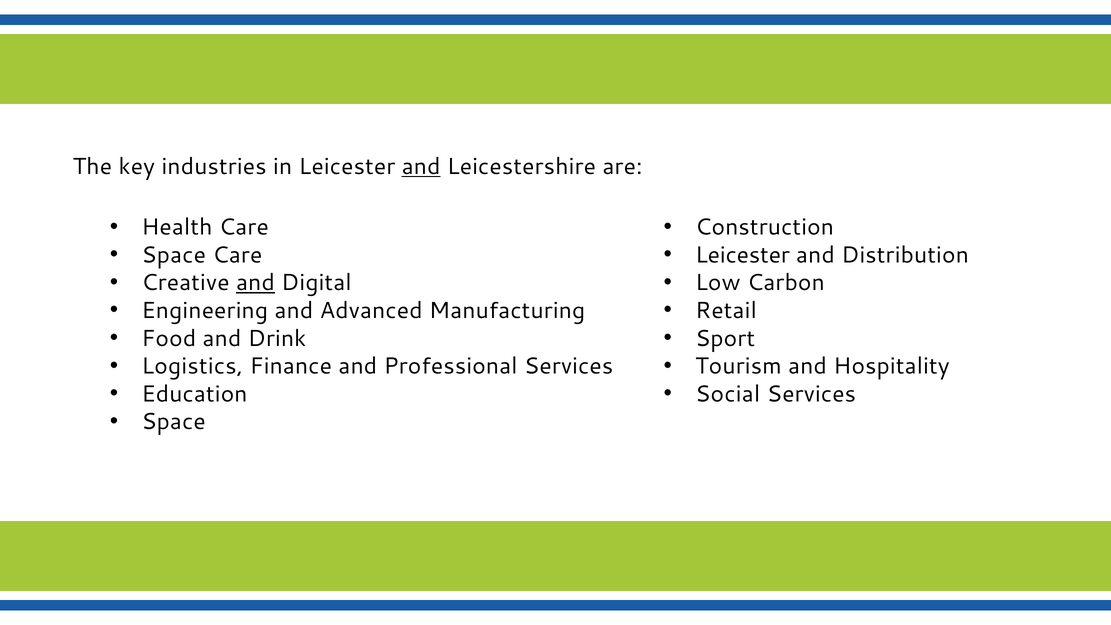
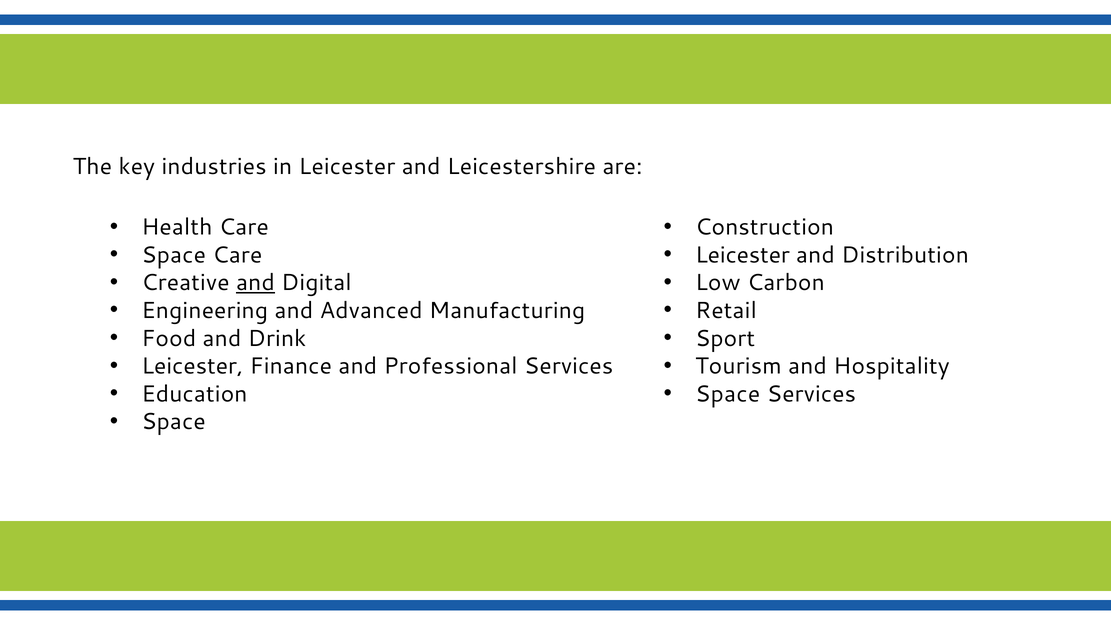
and at (421, 167) underline: present -> none
Logistics at (192, 366): Logistics -> Leicester
Social at (728, 394): Social -> Space
